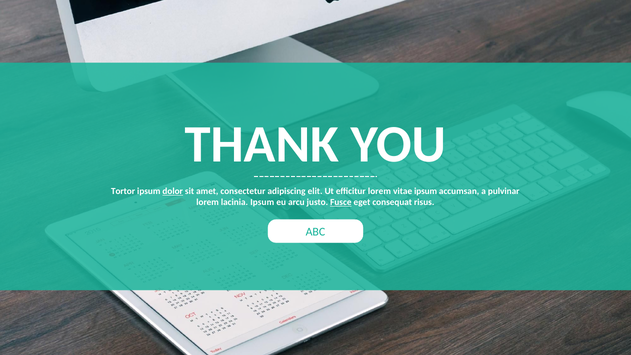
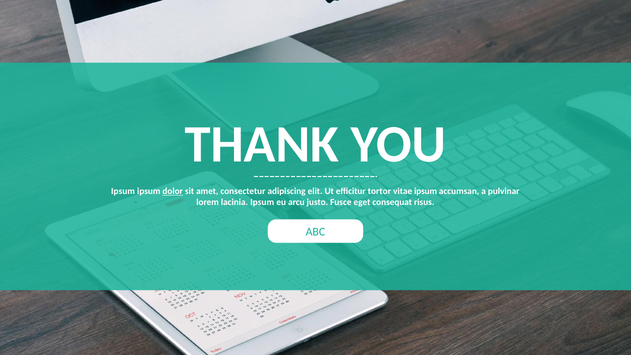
Tortor at (123, 191): Tortor -> Ipsum
efficitur lorem: lorem -> tortor
Fusce underline: present -> none
